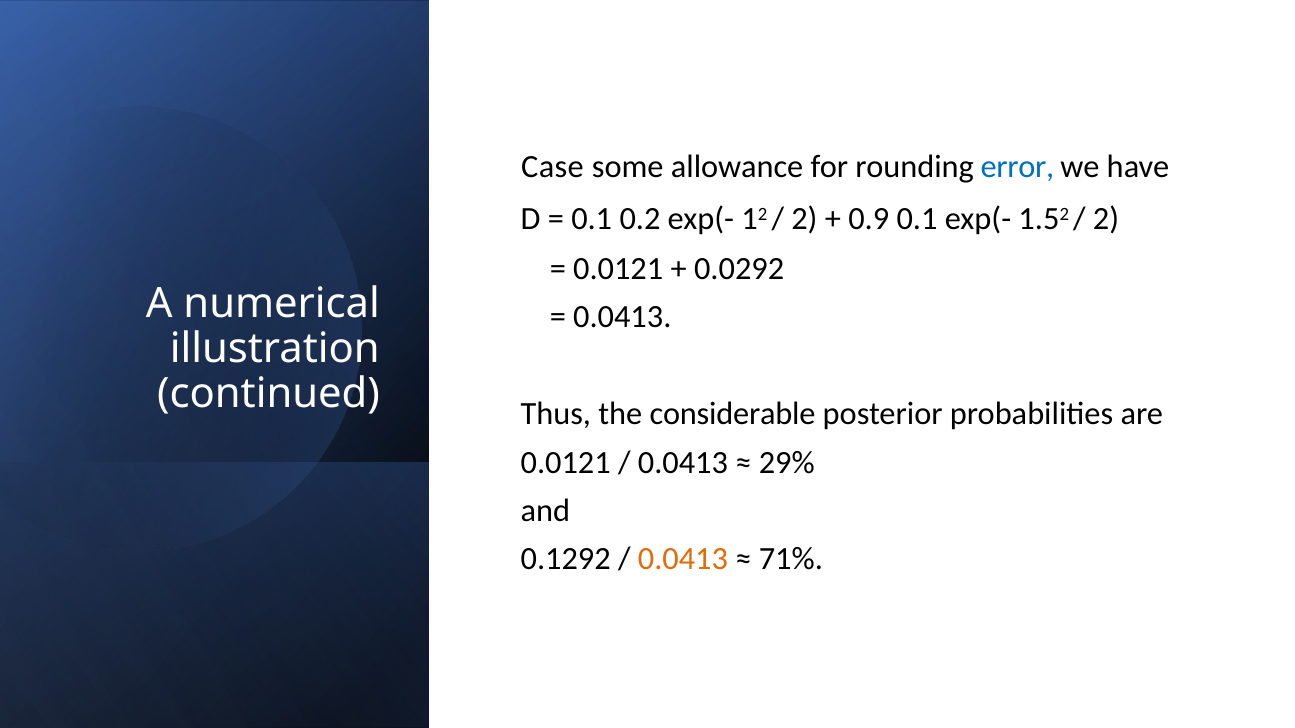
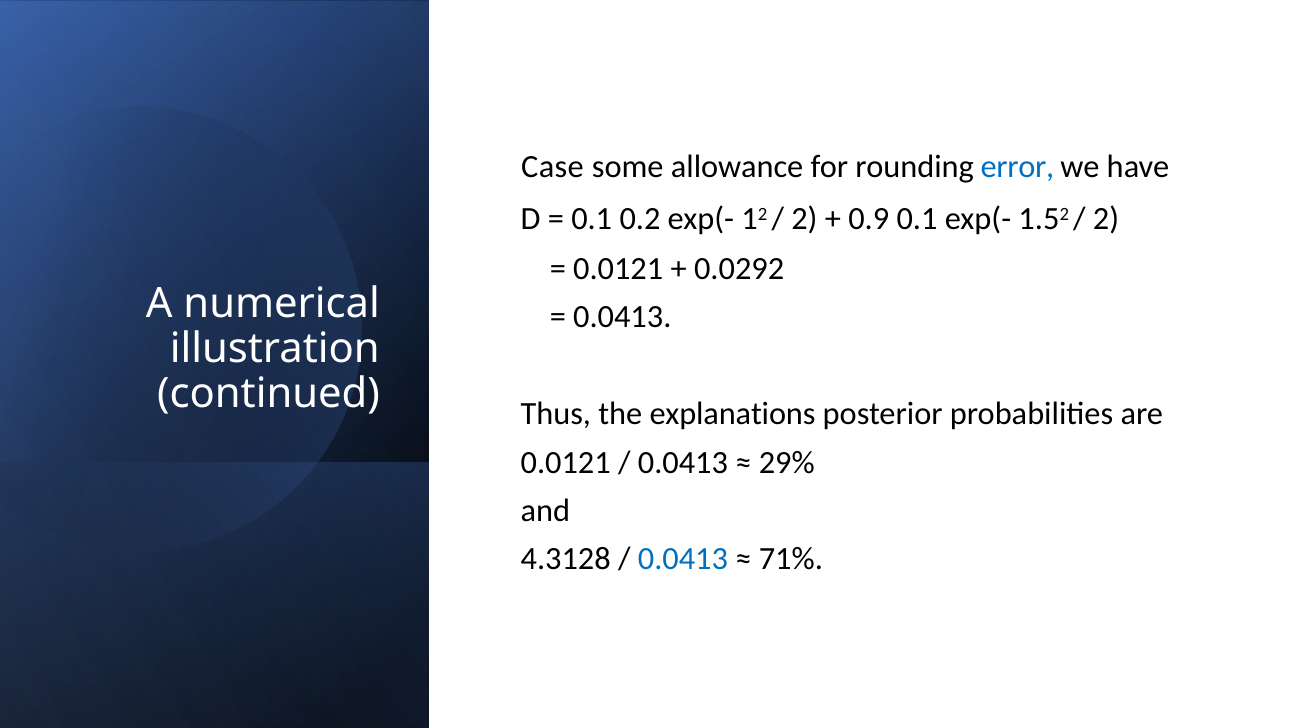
considerable: considerable -> explanations
0.1292: 0.1292 -> 4.3128
0.0413 at (683, 560) colour: orange -> blue
